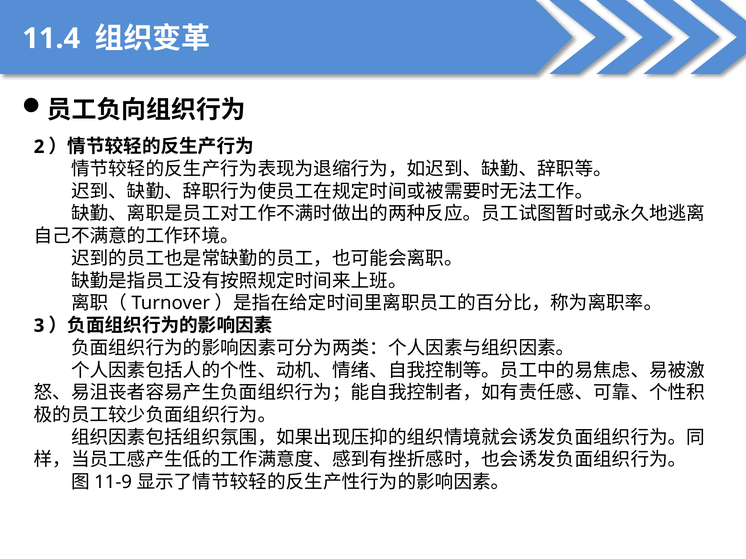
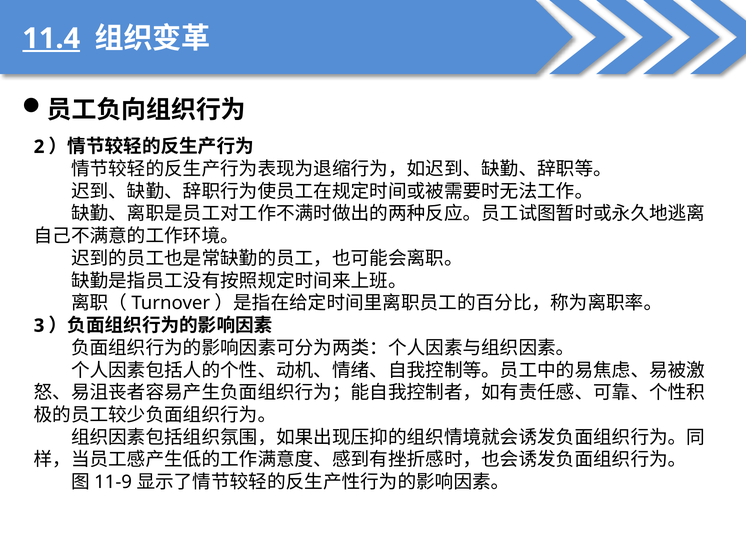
11.4 underline: none -> present
